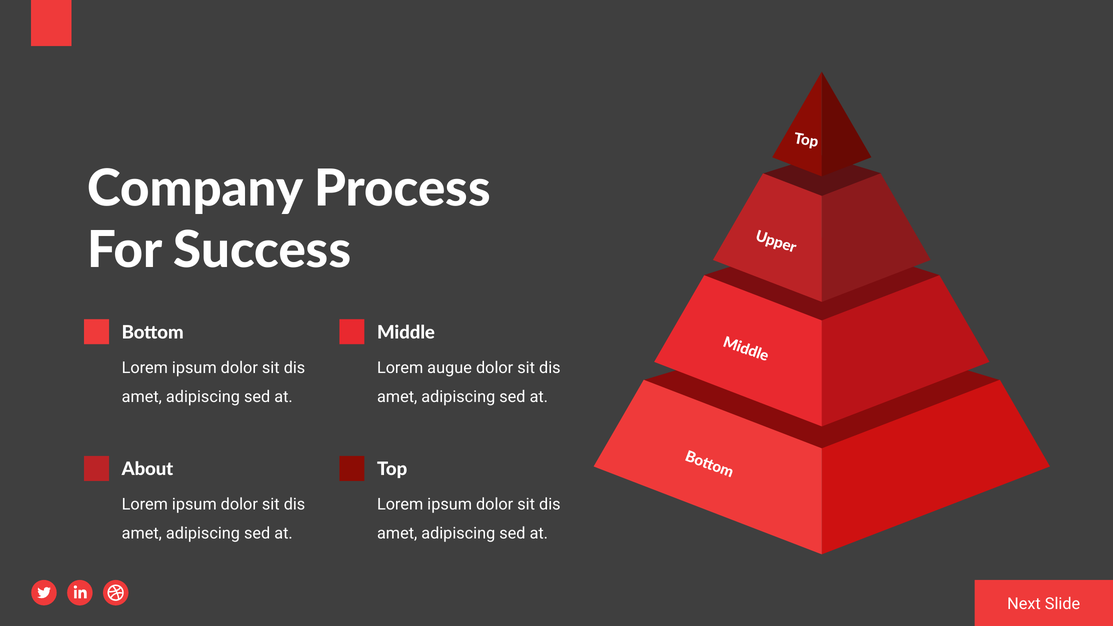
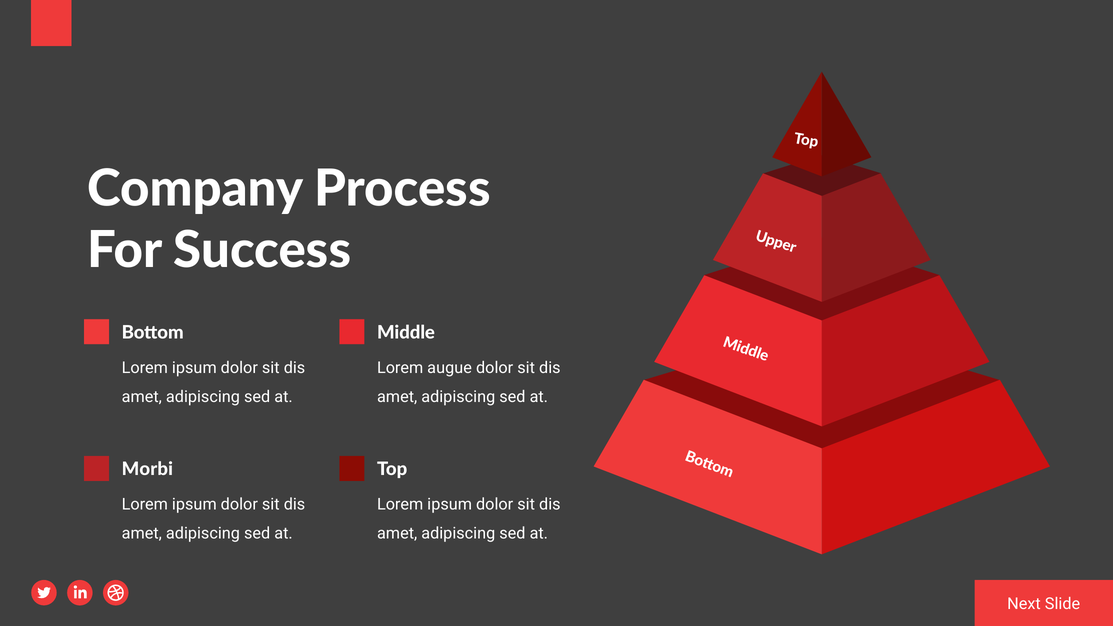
About: About -> Morbi
